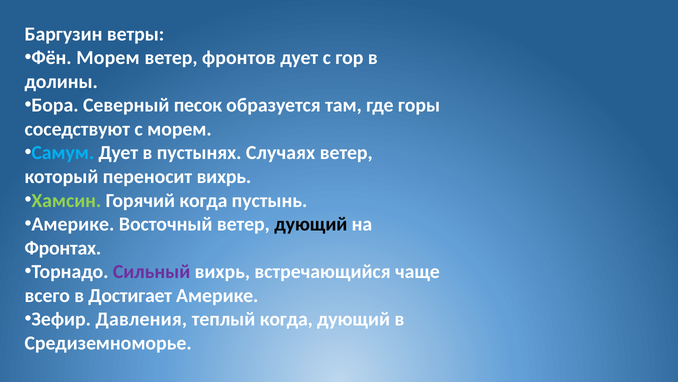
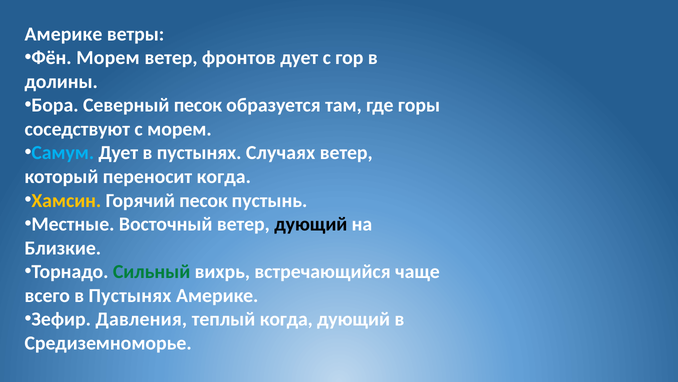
Баргузин at (63, 34): Баргузин -> Америке
переносит вихрь: вихрь -> когда
Хамсин colour: light green -> yellow
Горячий когда: когда -> песок
Америке at (73, 224): Америке -> Местные
Фронтах: Фронтах -> Близкие
Сильный colour: purple -> green
всего в Достигает: Достигает -> Пустынях
